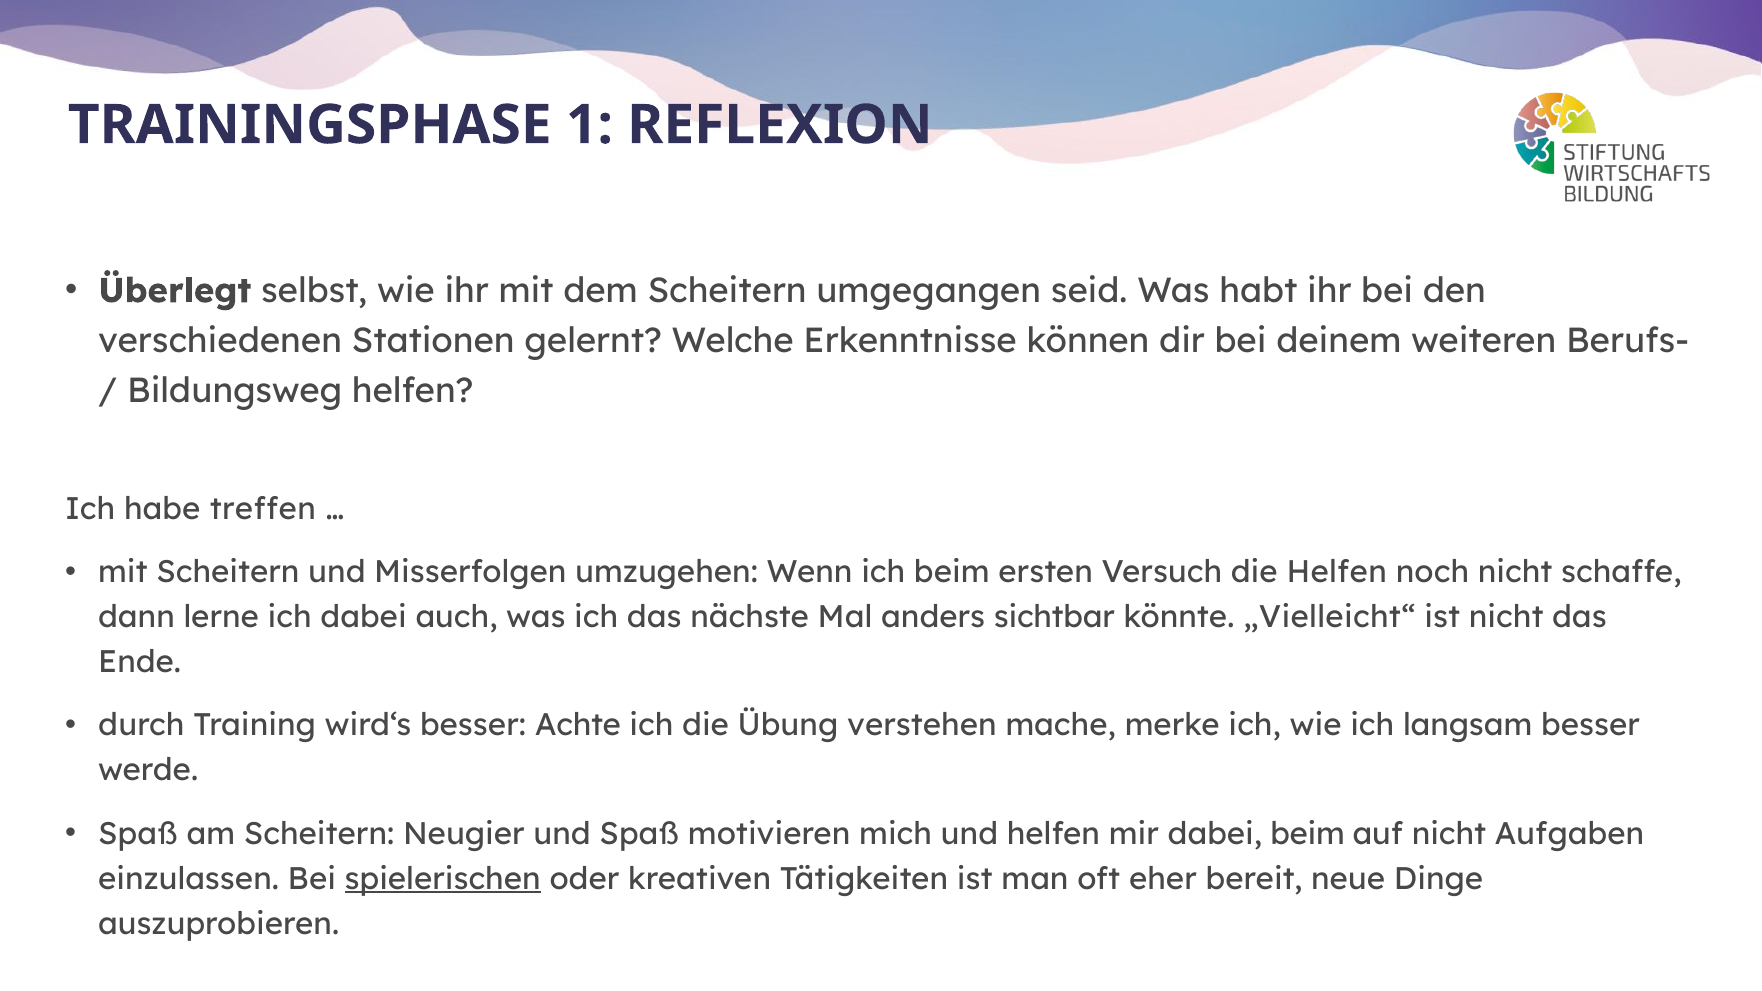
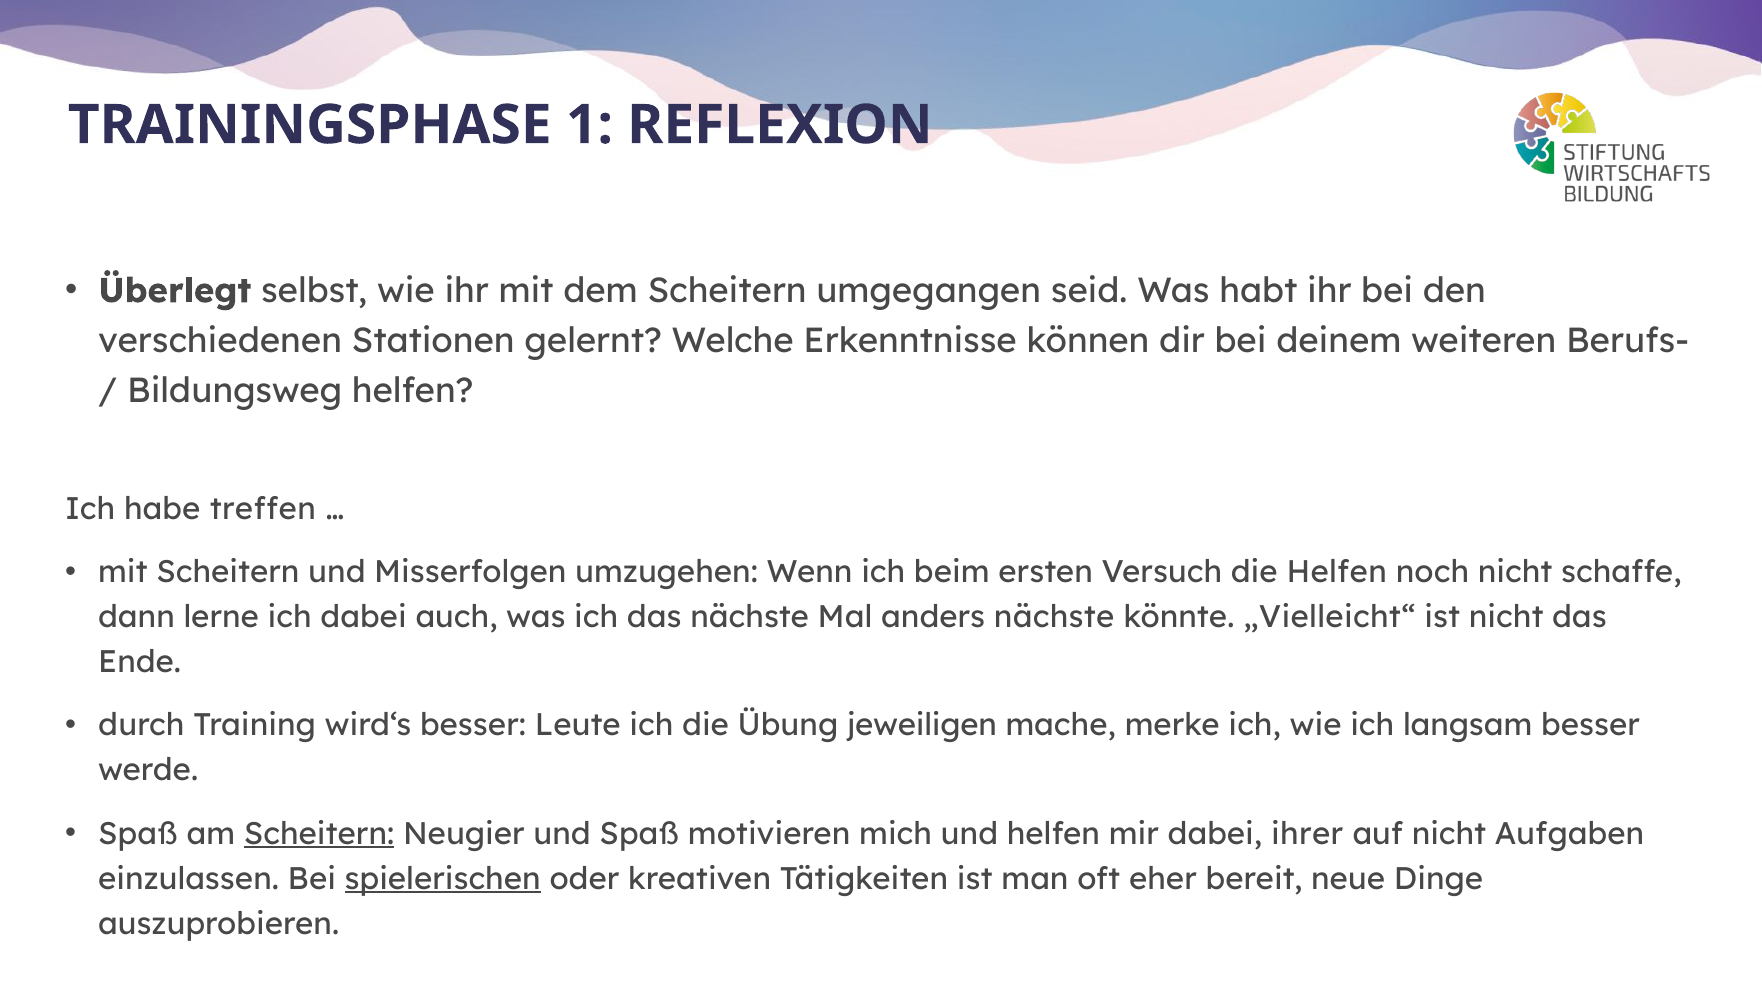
anders sichtbar: sichtbar -> nächste
Achte: Achte -> Leute
verstehen: verstehen -> jeweiligen
Scheitern at (319, 834) underline: none -> present
dabei beim: beim -> ihrer
